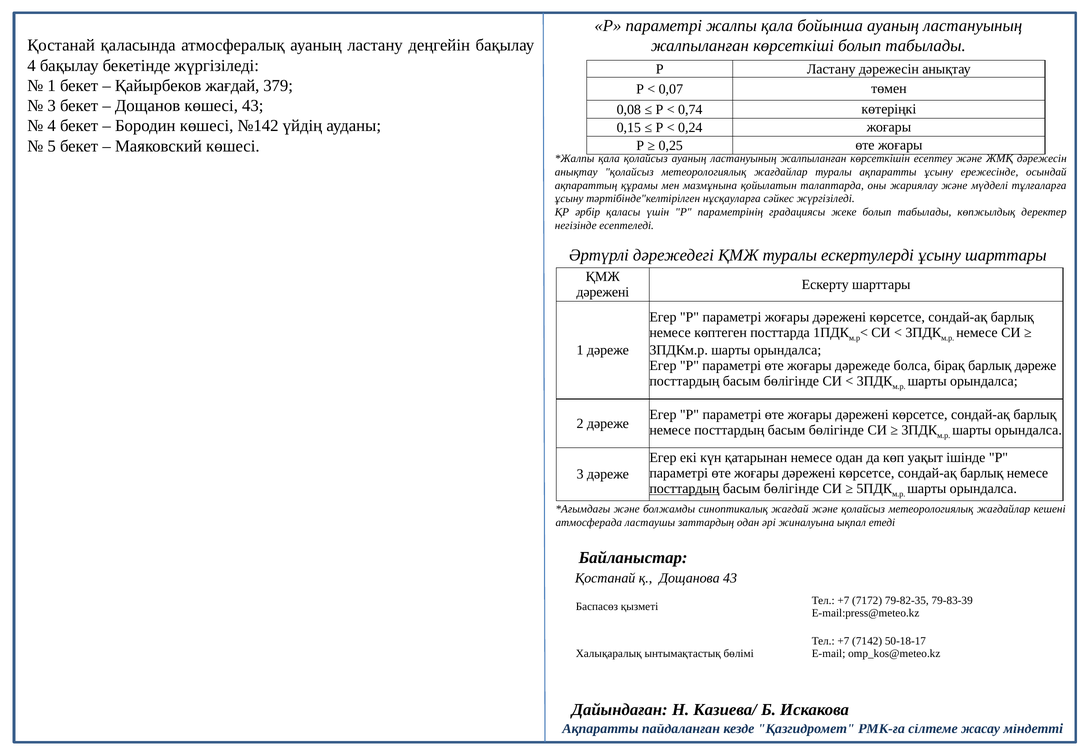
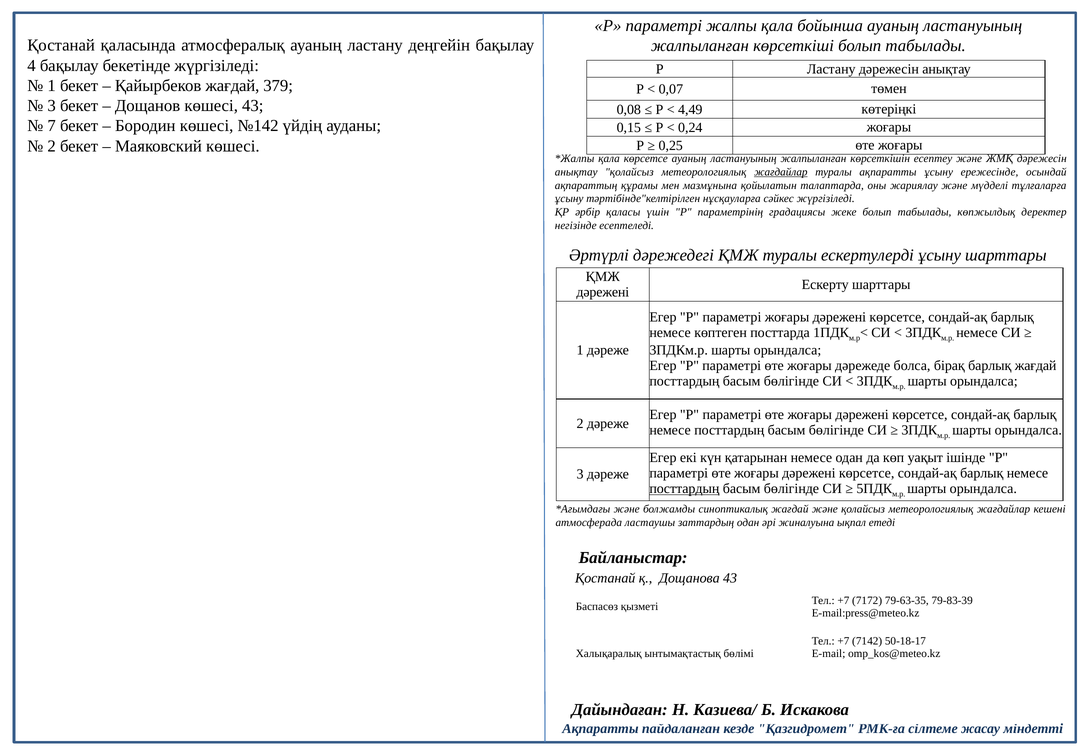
0,74: 0,74 -> 4,49
4 at (52, 126): 4 -> 7
5 at (52, 146): 5 -> 2
қала қолайсыз: қолайсыз -> көрсетсе
жағдайлар at (781, 172) underline: none -> present
барлық дәреже: дәреже -> жағдай
79-82-35: 79-82-35 -> 79-63-35
